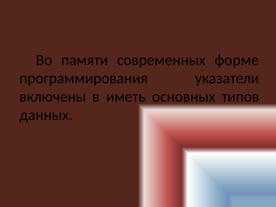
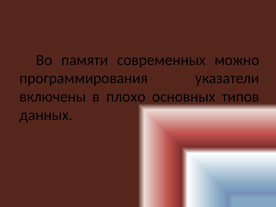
форме: форме -> можно
иметь: иметь -> плохо
